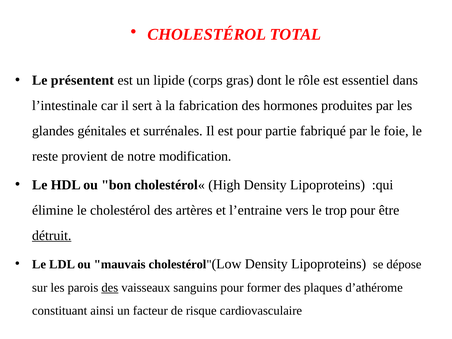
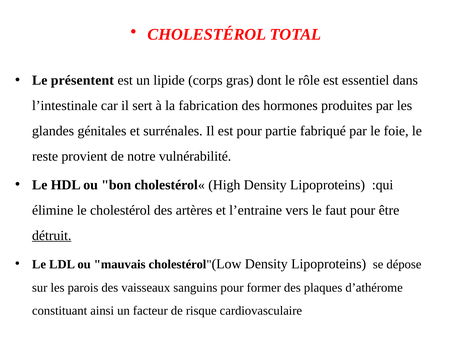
modification: modification -> vulnérabilité
trop: trop -> faut
des at (110, 288) underline: present -> none
